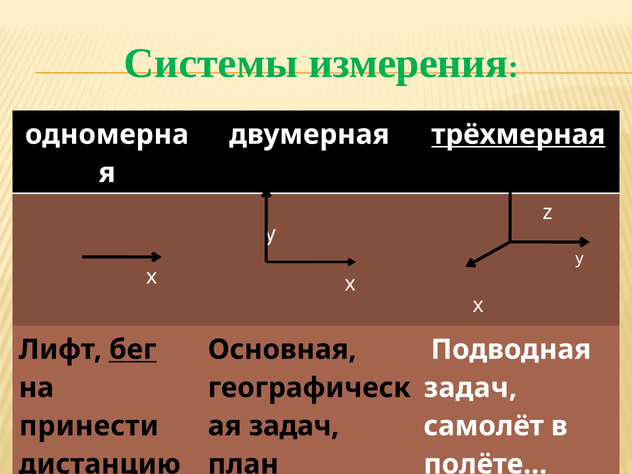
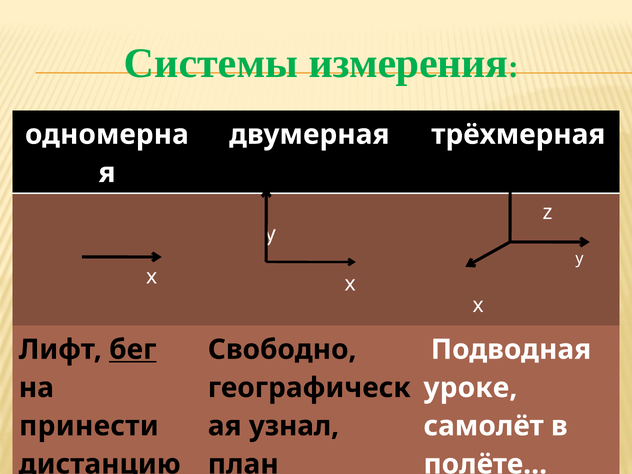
трёхмерная underline: present -> none
Основная: Основная -> Свободно
задач at (470, 388): задач -> уроке
задач at (294, 426): задач -> узнал
